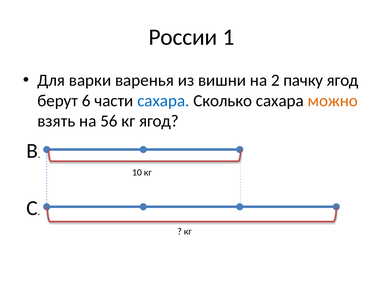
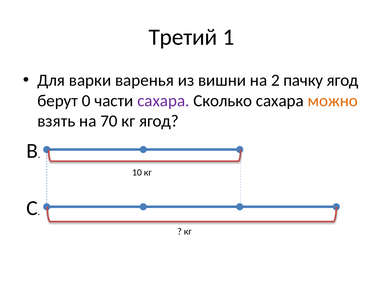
России: России -> Третий
6: 6 -> 0
сахара at (163, 101) colour: blue -> purple
56: 56 -> 70
